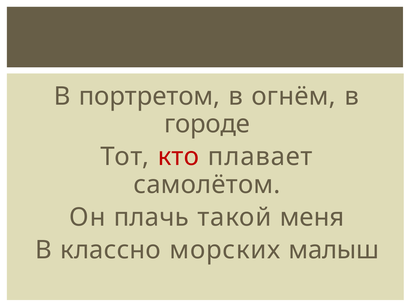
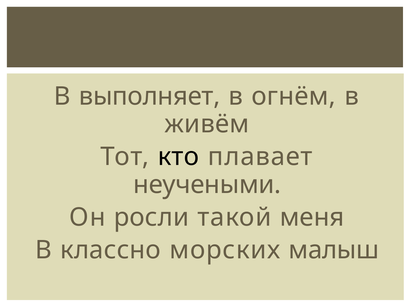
портретом: портретом -> выполняет
городе: городе -> живём
кто colour: red -> black
самолётом: самолётом -> неучеными
плачь: плачь -> росли
